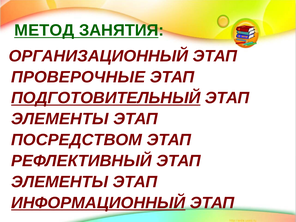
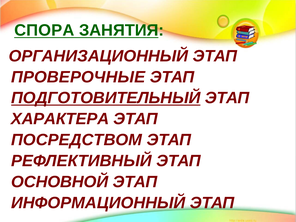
МЕТОД: МЕТОД -> СПОРА
ЭЛЕМЕНТЫ at (60, 119): ЭЛЕМЕНТЫ -> ХАРАКТЕРА
ЭЛЕМЕНТЫ at (60, 182): ЭЛЕМЕНТЫ -> ОСНОВНОЙ
ИНФОРМАЦИОННЫЙ underline: present -> none
